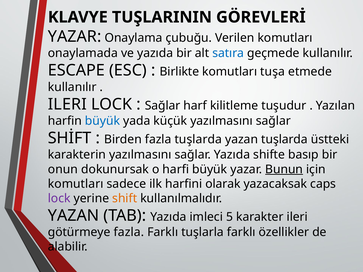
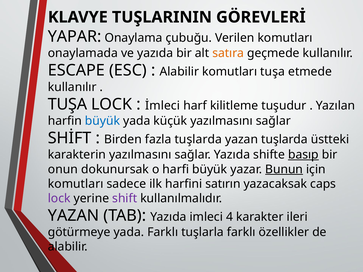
YAZAR at (75, 37): YAZAR -> YAPAR
satıra colour: blue -> orange
Birlikte at (179, 72): Birlikte -> Alabilir
ILERI at (67, 104): ILERI -> TUŞA
Sağlar at (163, 106): Sağlar -> İmleci
basıp underline: none -> present
olarak: olarak -> satırın
shift colour: orange -> purple
5: 5 -> 4
götürmeye fazla: fazla -> yada
